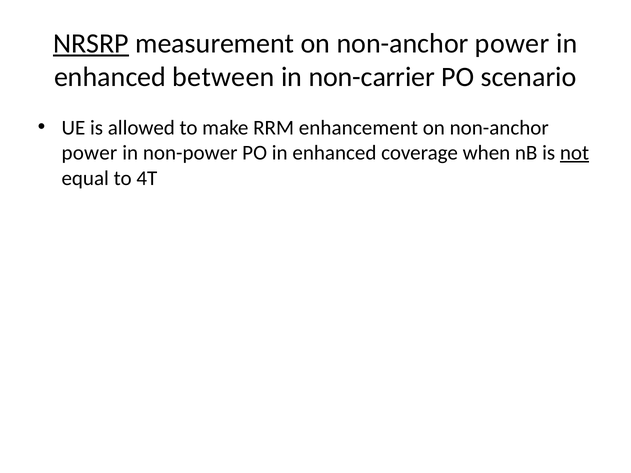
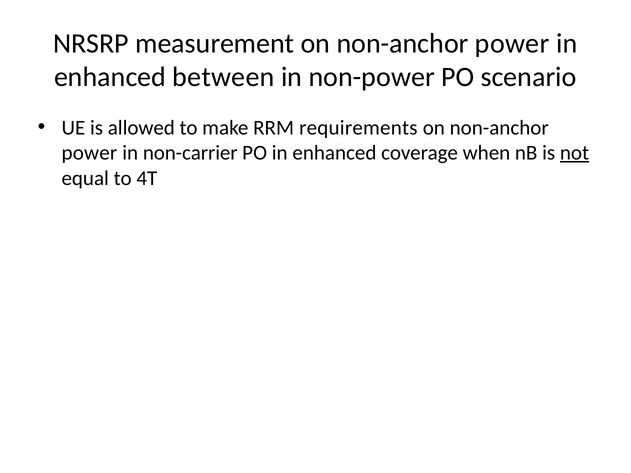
NRSRP underline: present -> none
non-carrier: non-carrier -> non-power
enhancement: enhancement -> requirements
non-power: non-power -> non-carrier
